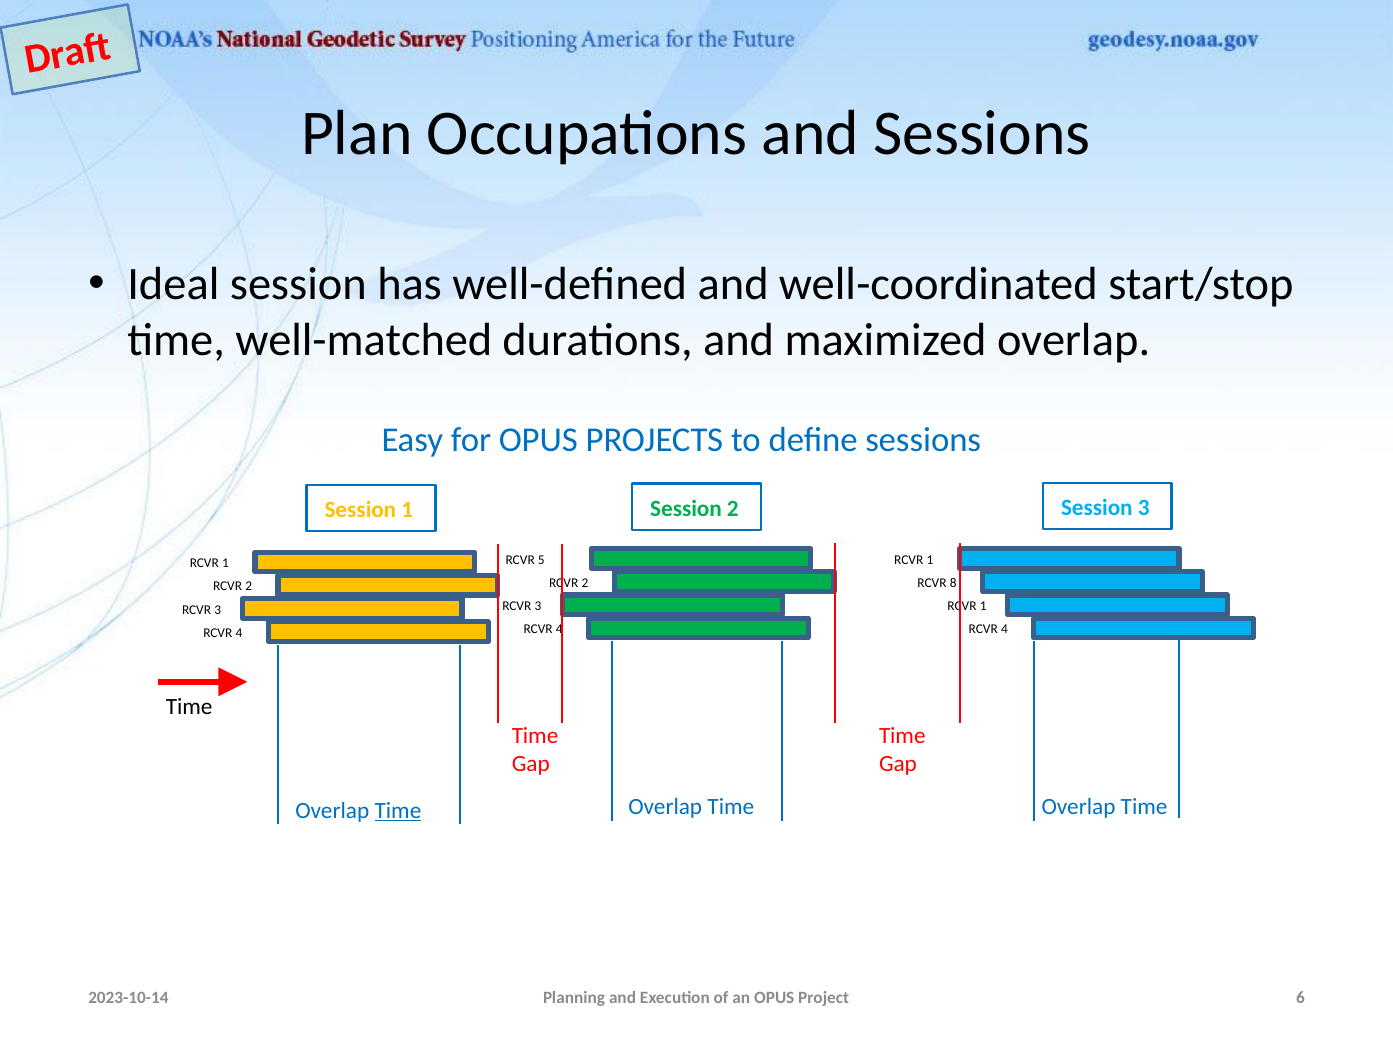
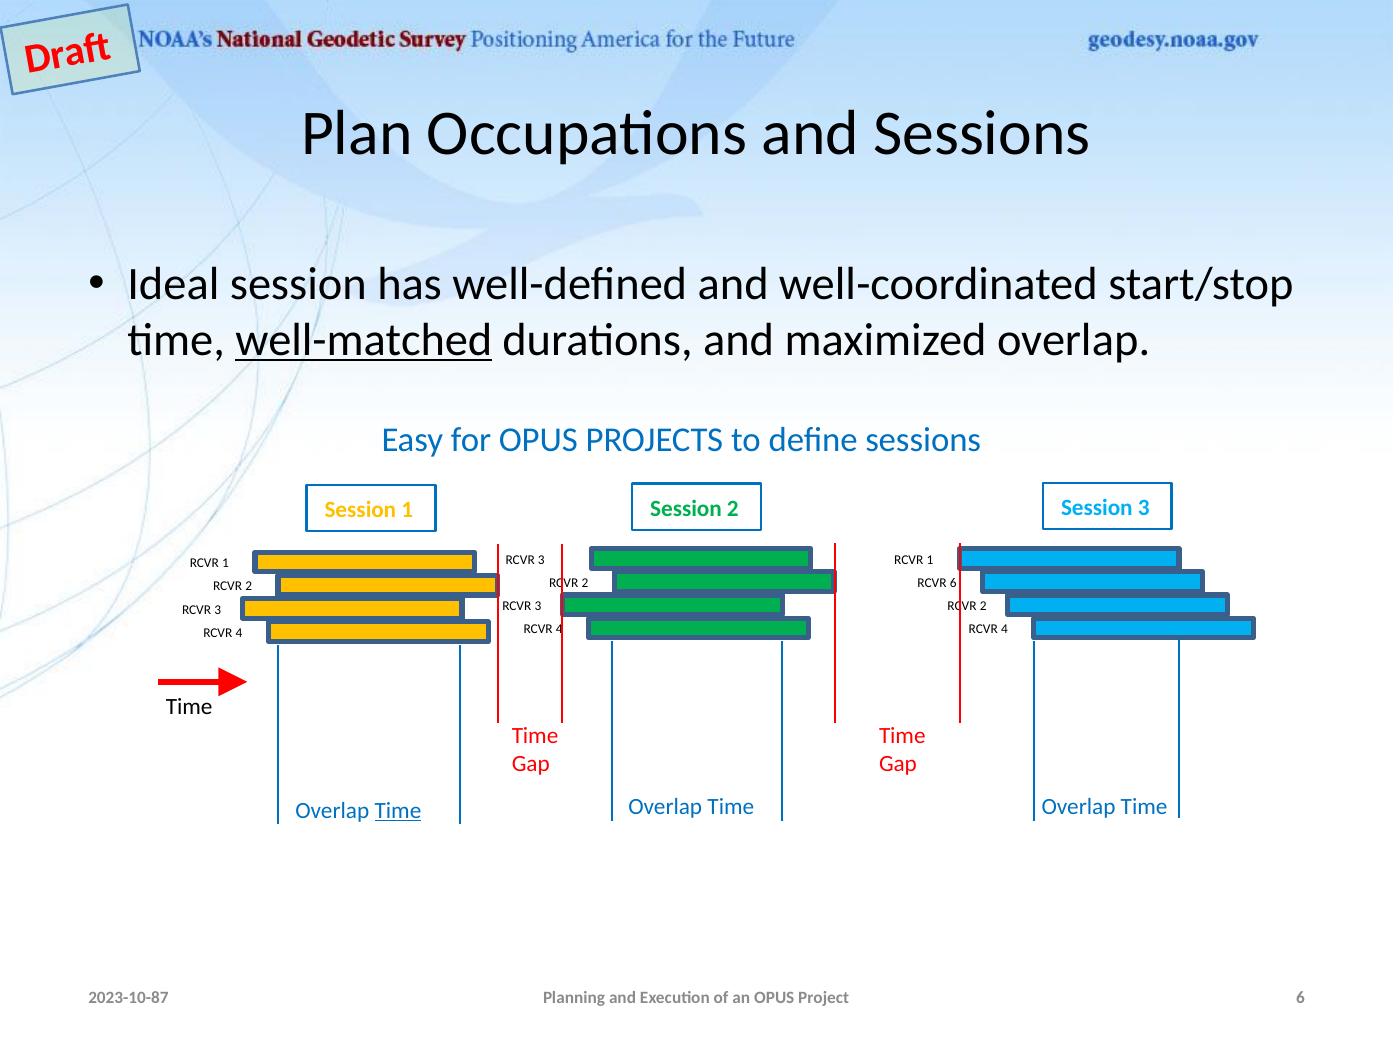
well-matched underline: none -> present
5 at (541, 560): 5 -> 3
RCVR 8: 8 -> 6
1 at (983, 606): 1 -> 2
2023-10-14: 2023-10-14 -> 2023-10-87
